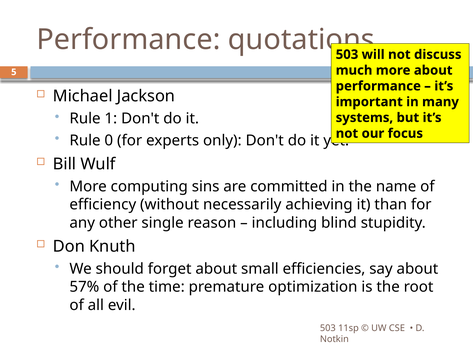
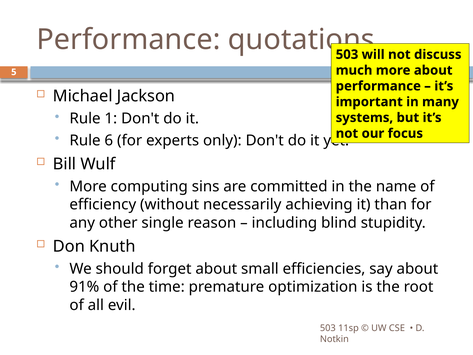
0: 0 -> 6
57%: 57% -> 91%
